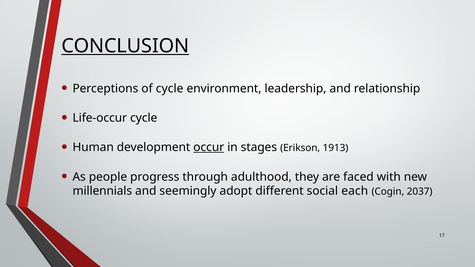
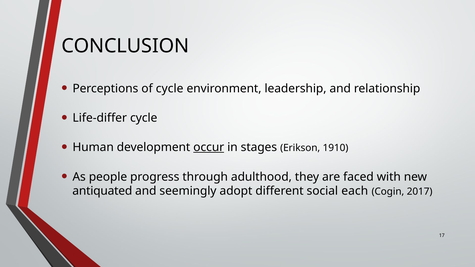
CONCLUSION underline: present -> none
Life-occur: Life-occur -> Life-differ
1913: 1913 -> 1910
millennials: millennials -> antiquated
2037: 2037 -> 2017
